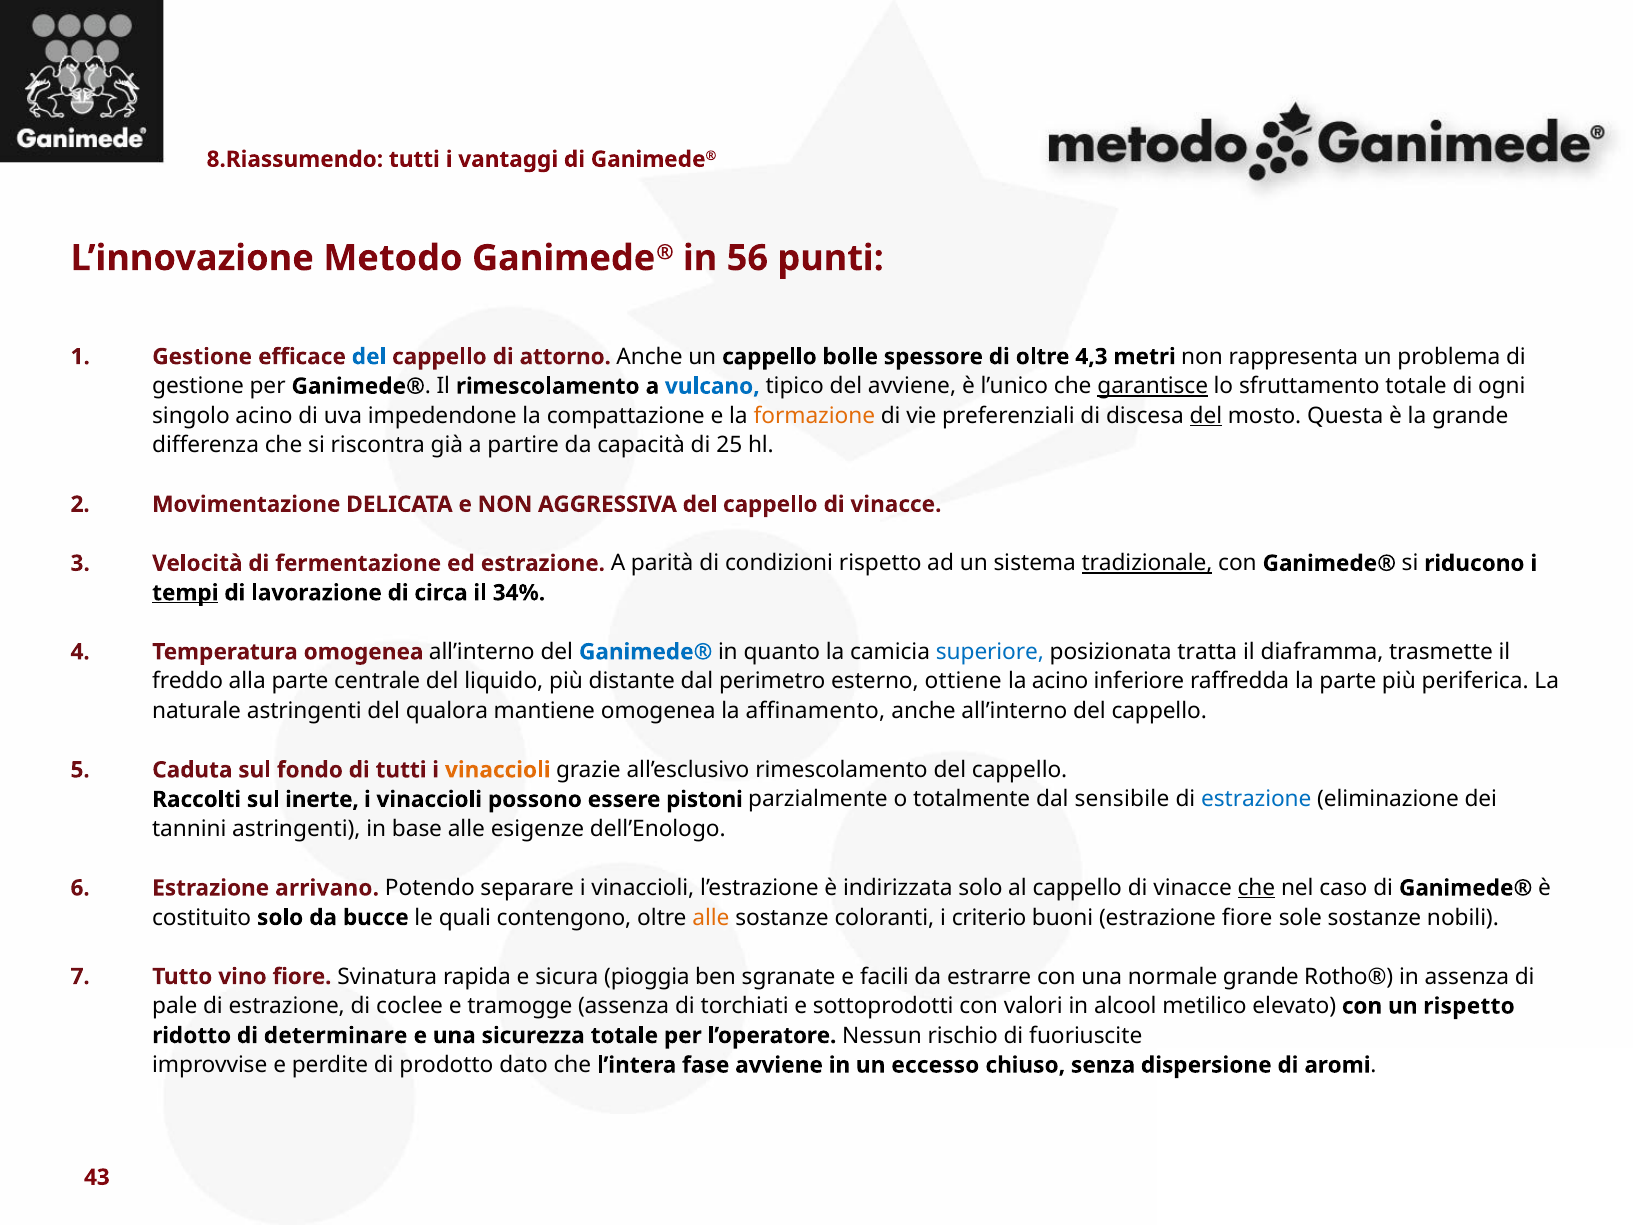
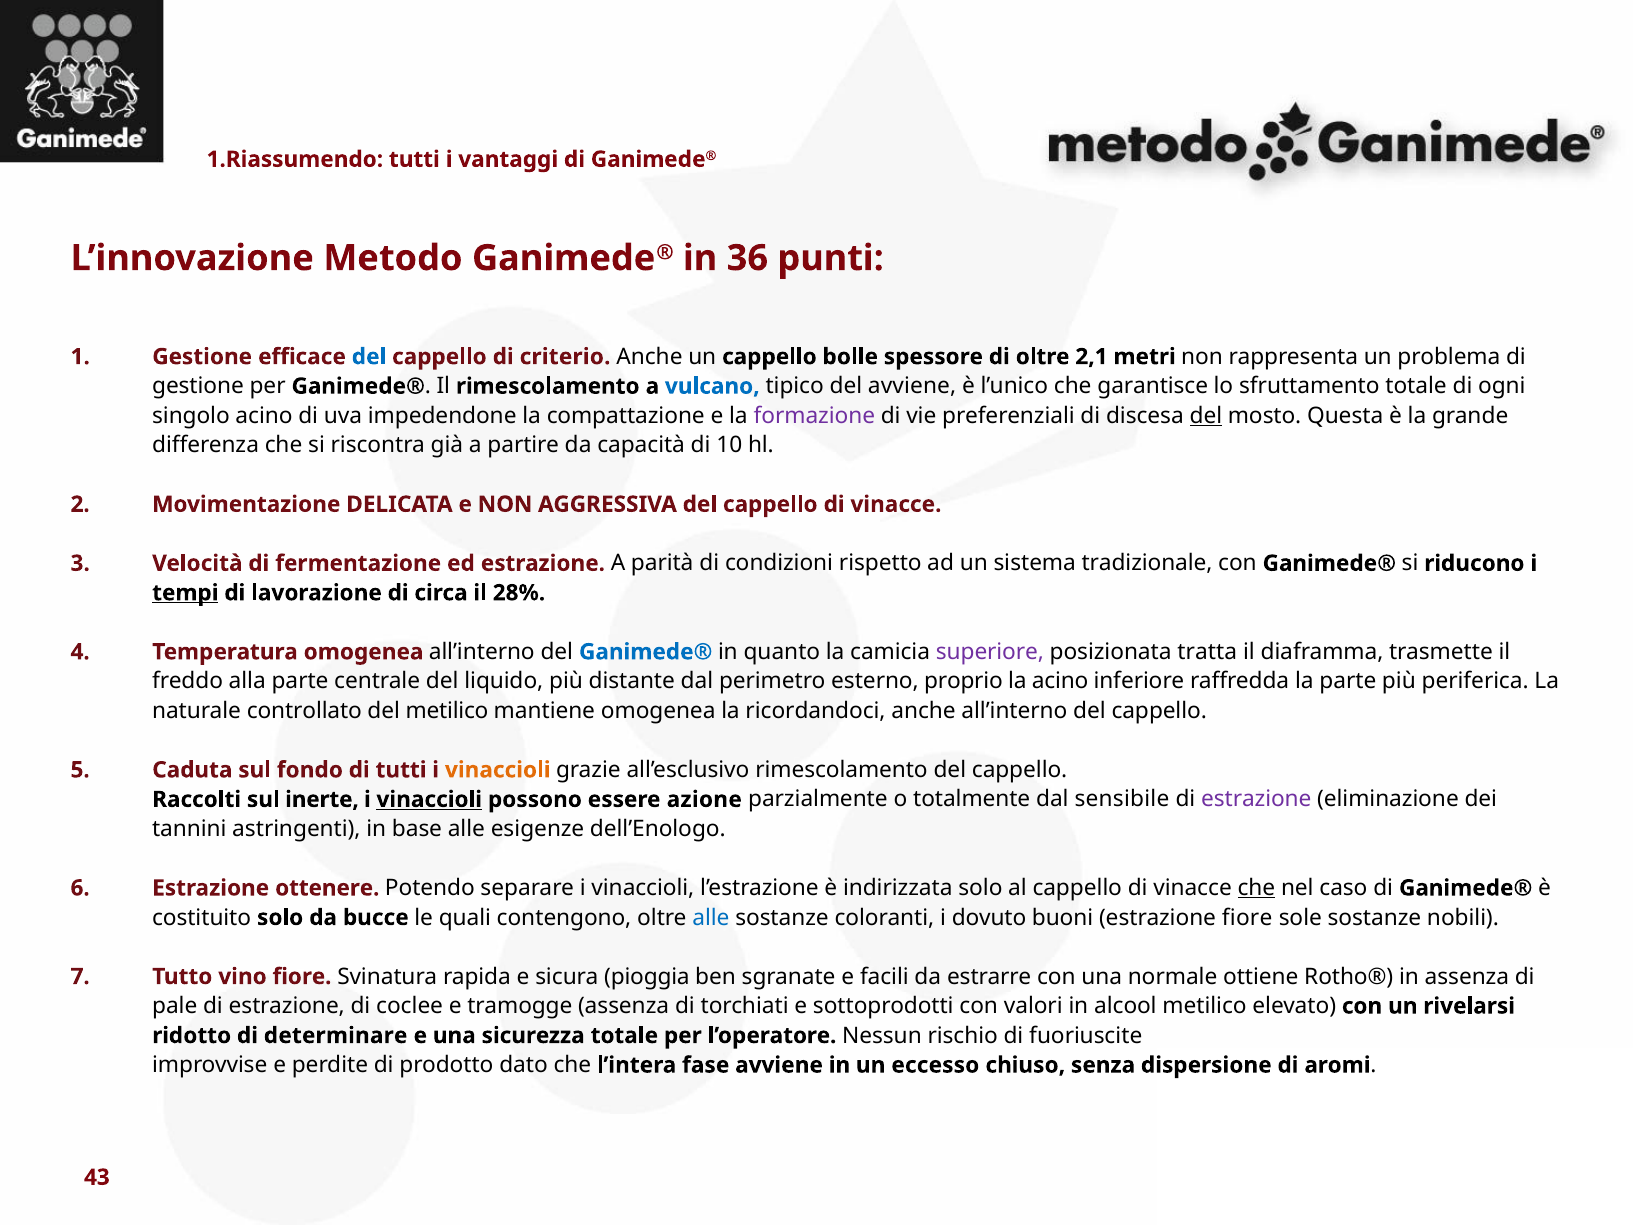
8.Riassumendo: 8.Riassumendo -> 1.Riassumendo
56: 56 -> 36
attorno: attorno -> criterio
4,3: 4,3 -> 2,1
garantisce underline: present -> none
formazione colour: orange -> purple
25: 25 -> 10
tradizionale underline: present -> none
34%: 34% -> 28%
superiore colour: blue -> purple
ottiene: ottiene -> proprio
naturale astringenti: astringenti -> controllato
del qualora: qualora -> metilico
affinamento: affinamento -> ricordandoci
vinaccioli at (429, 799) underline: none -> present
pistoni: pistoni -> azione
estrazione at (1256, 799) colour: blue -> purple
arrivano: arrivano -> ottenere
alle at (711, 917) colour: orange -> blue
criterio: criterio -> dovuto
normale grande: grande -> ottiene
un rispetto: rispetto -> rivelarsi
